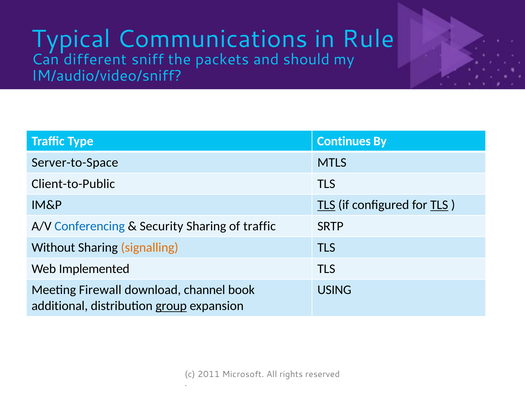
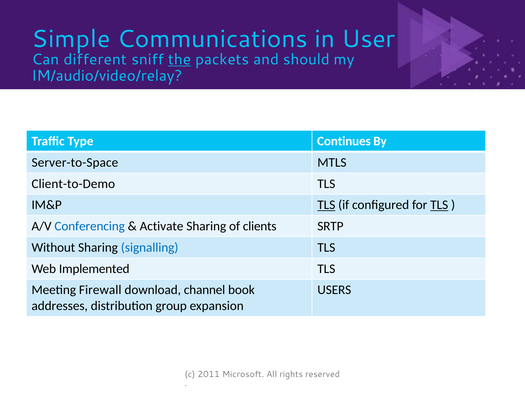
Typical: Typical -> Simple
Rule: Rule -> User
the underline: none -> present
IM/audio/video/sniff: IM/audio/video/sniff -> IM/audio/video/relay
Client-to-Public: Client-to-Public -> Client-to-Demo
Security: Security -> Activate
of traffic: traffic -> clients
signalling colour: orange -> blue
USING: USING -> USERS
additional: additional -> addresses
group underline: present -> none
